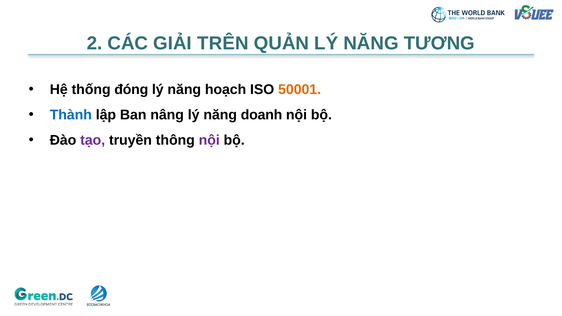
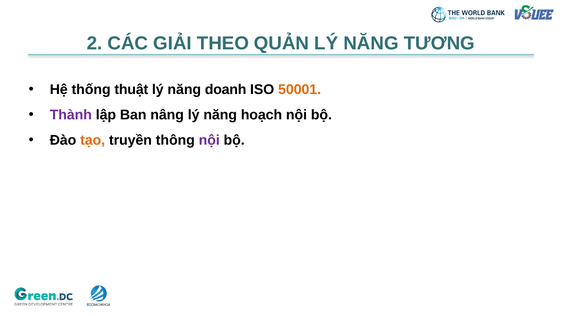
TRÊN: TRÊN -> THEO
đóng: đóng -> thuật
hoạch: hoạch -> doanh
Thành colour: blue -> purple
doanh: doanh -> hoạch
tạo colour: purple -> orange
